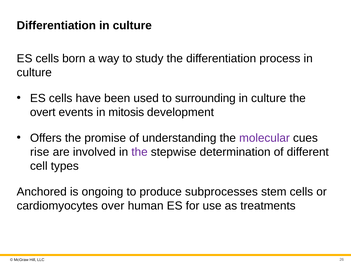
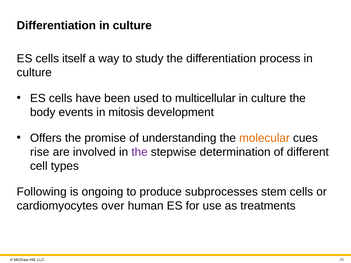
born: born -> itself
surrounding: surrounding -> multicellular
overt: overt -> body
molecular colour: purple -> orange
Anchored: Anchored -> Following
